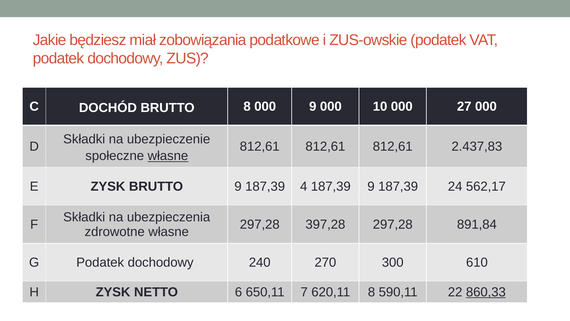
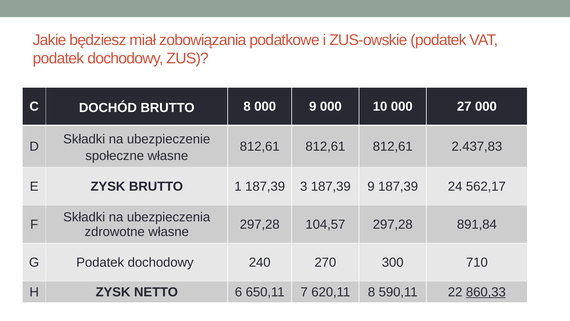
własne at (168, 156) underline: present -> none
BRUTTO 9: 9 -> 1
4: 4 -> 3
397,28: 397,28 -> 104,57
610: 610 -> 710
